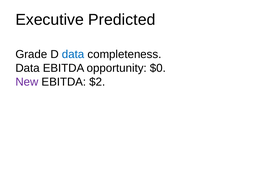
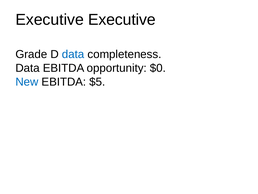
Executive Predicted: Predicted -> Executive
New colour: purple -> blue
$2: $2 -> $5
